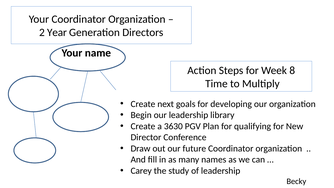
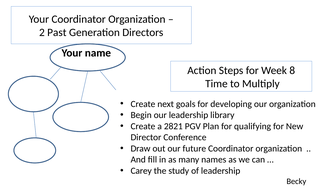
Year: Year -> Past
3630: 3630 -> 2821
